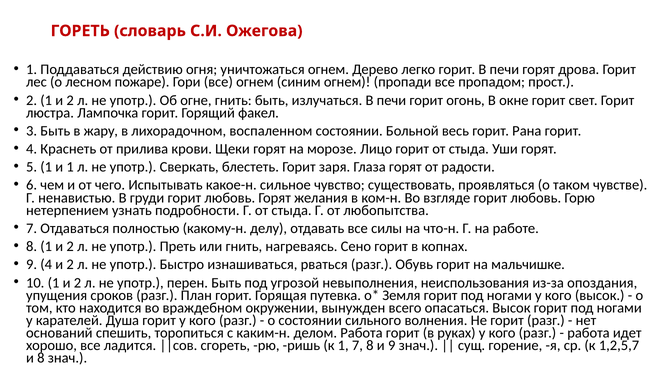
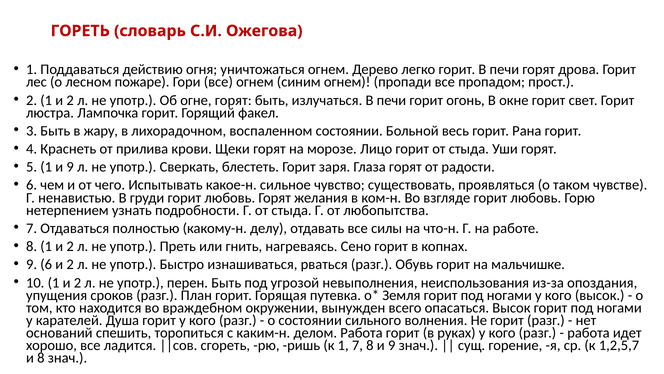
огне гнить: гнить -> горят
1 и 1: 1 -> 9
9 4: 4 -> 6
